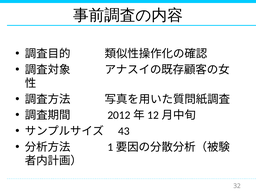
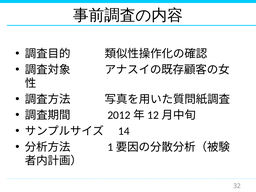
43: 43 -> 14
